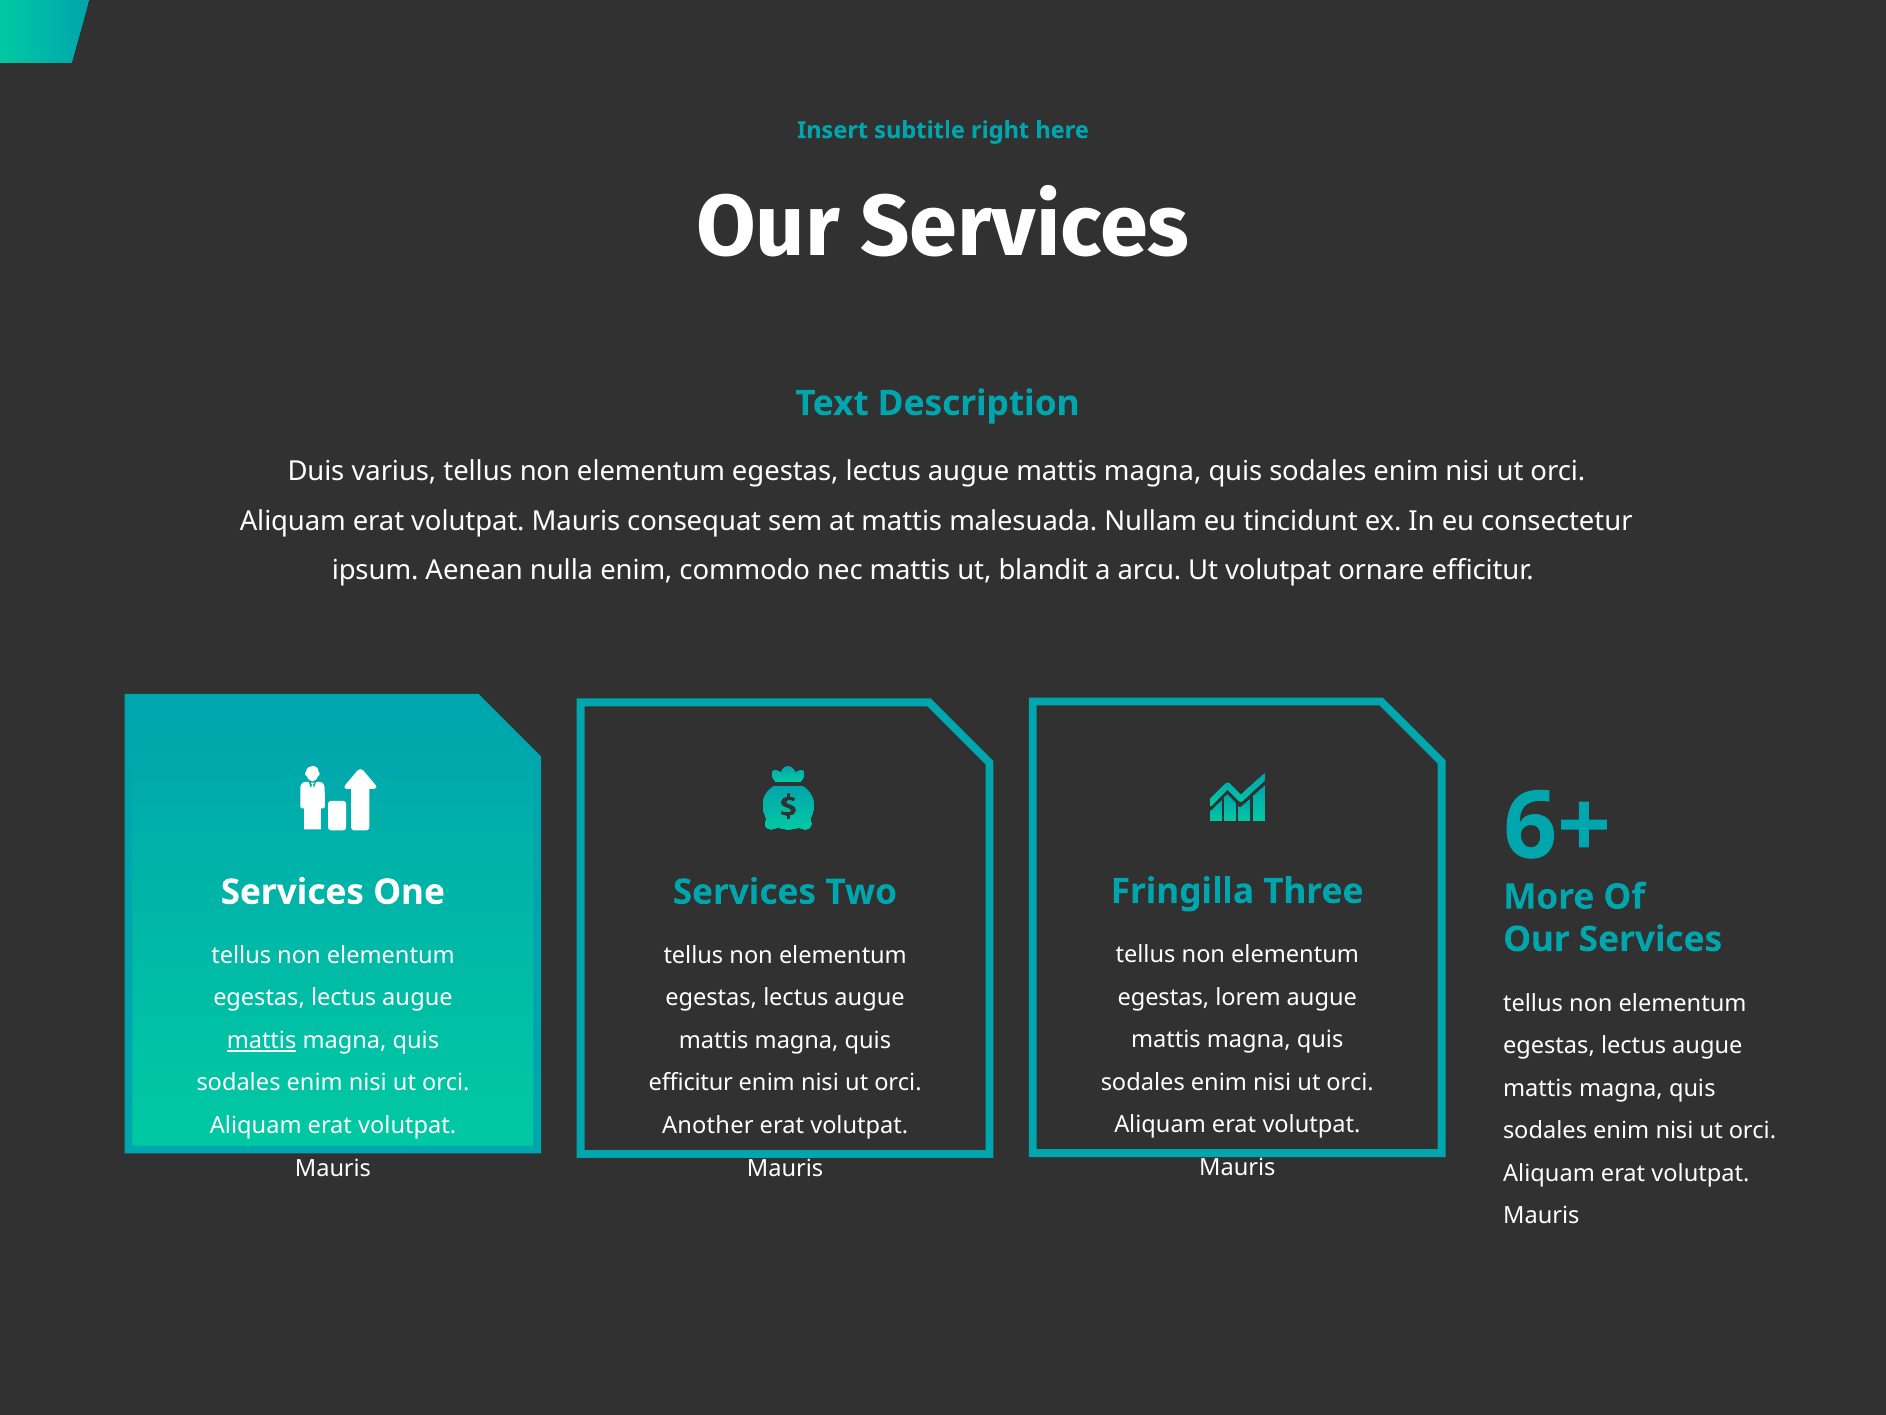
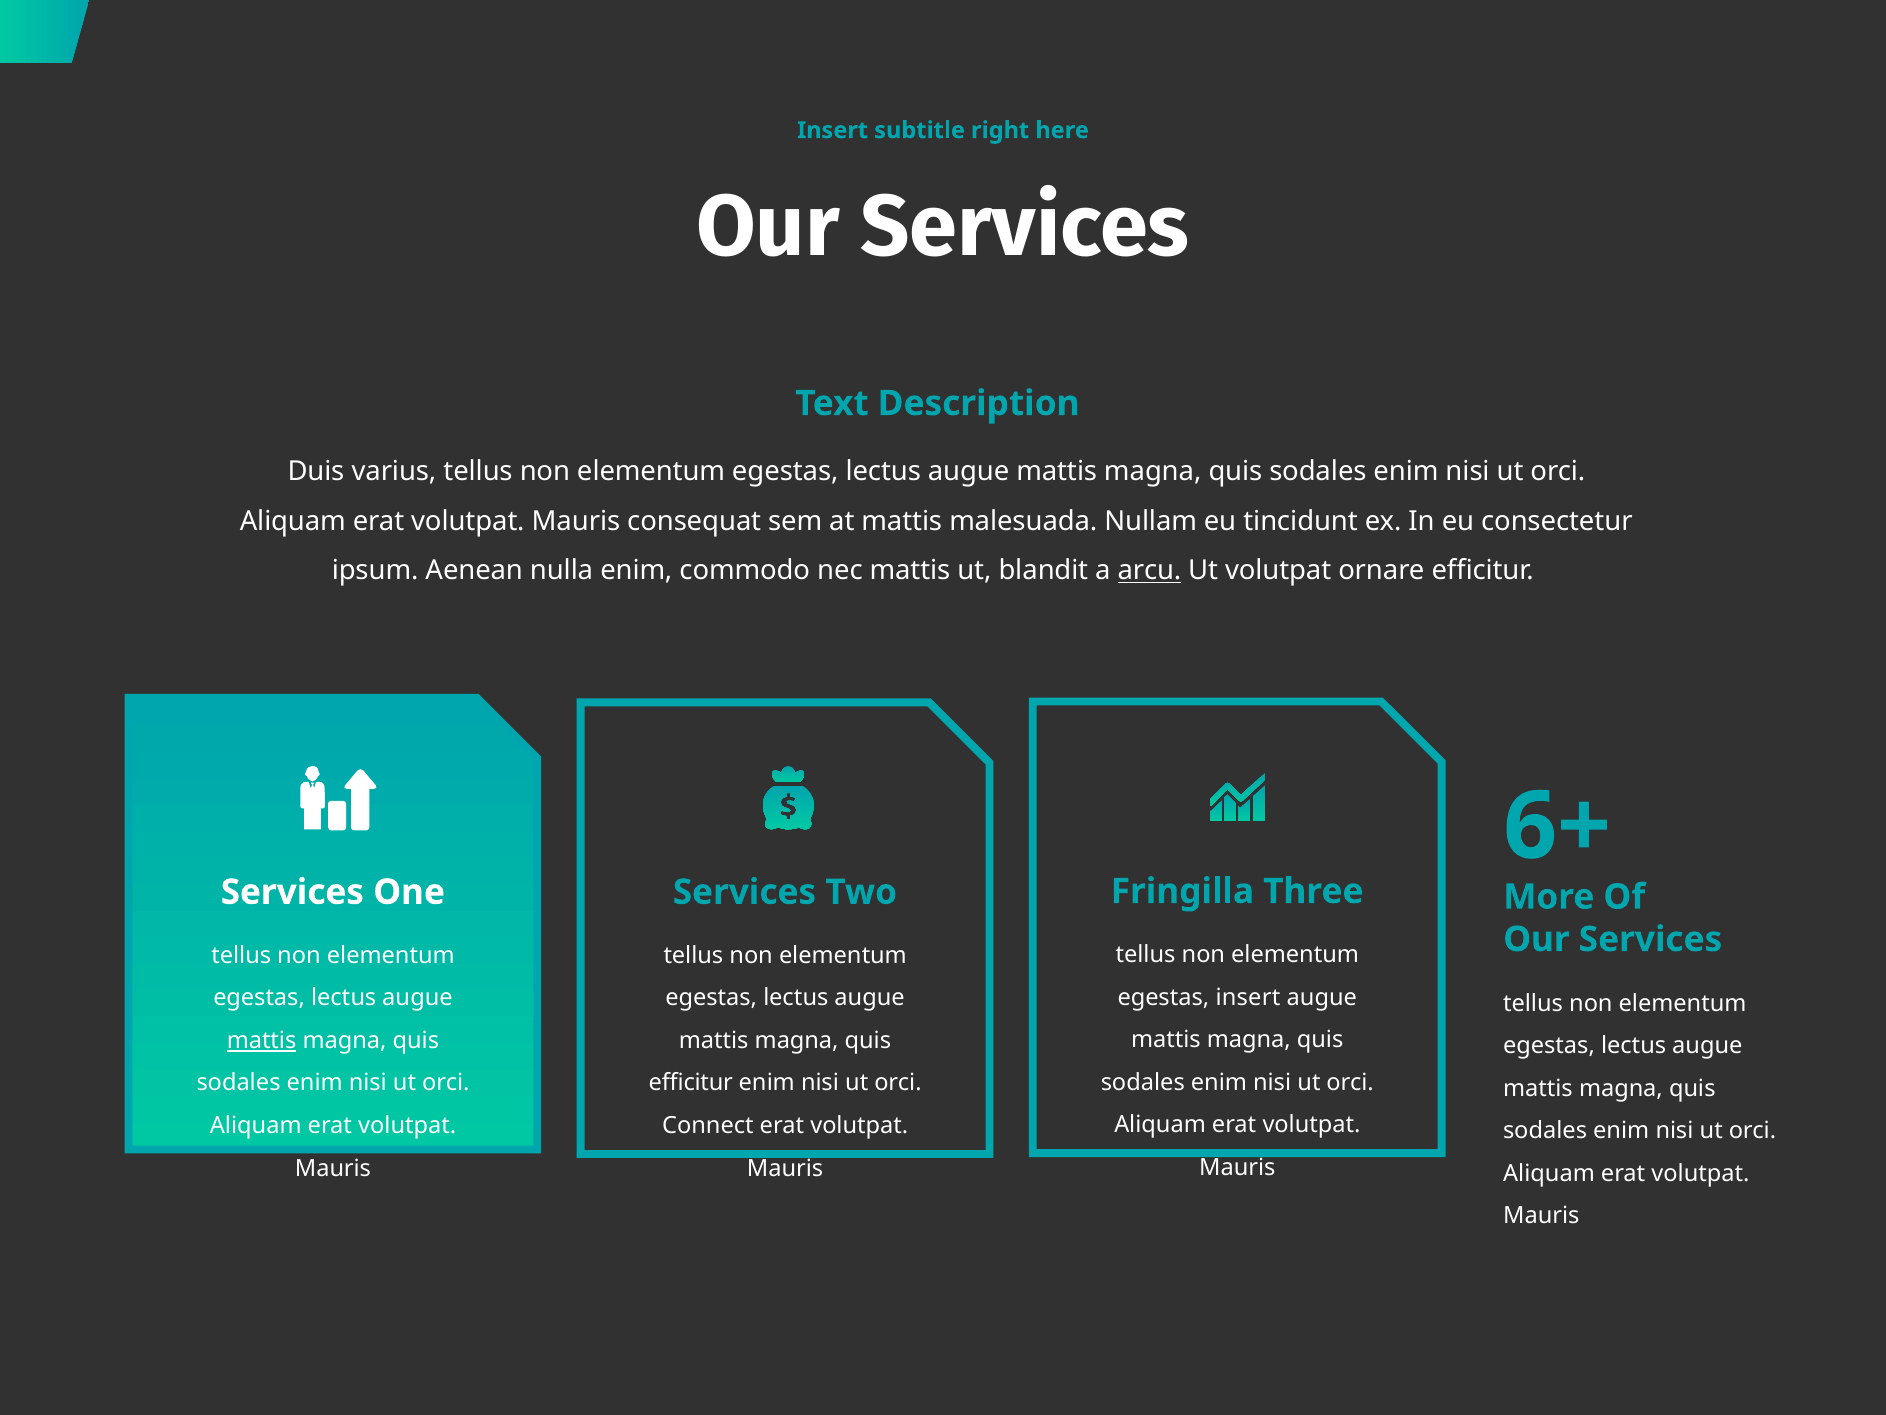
arcu underline: none -> present
egestas lorem: lorem -> insert
Another: Another -> Connect
